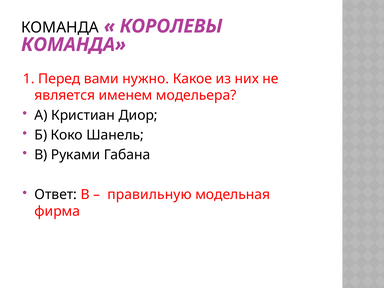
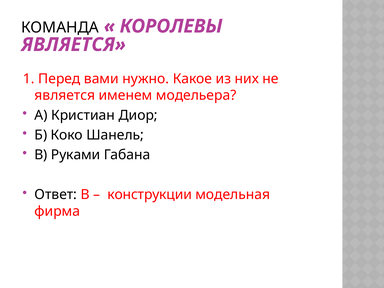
КОМАНДА at (74, 45): КОМАНДА -> ЯВЛЯЕТСЯ
правильную: правильную -> конструкции
